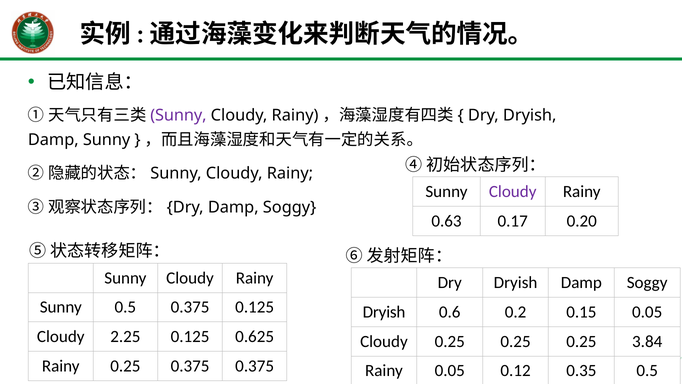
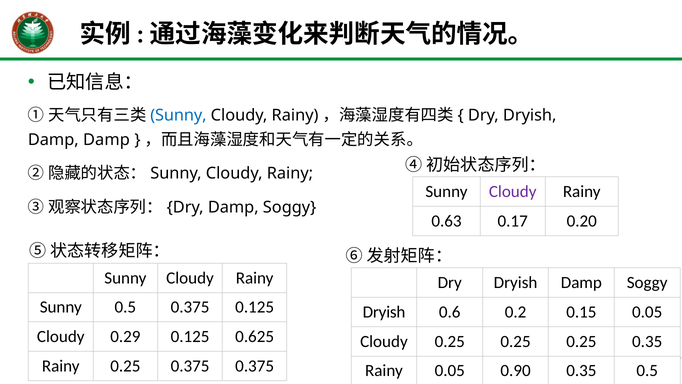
Sunny at (178, 115) colour: purple -> blue
Damp Sunny: Sunny -> Damp
2.25: 2.25 -> 0.29
0.25 3.84: 3.84 -> 0.35
0.12: 0.12 -> 0.90
